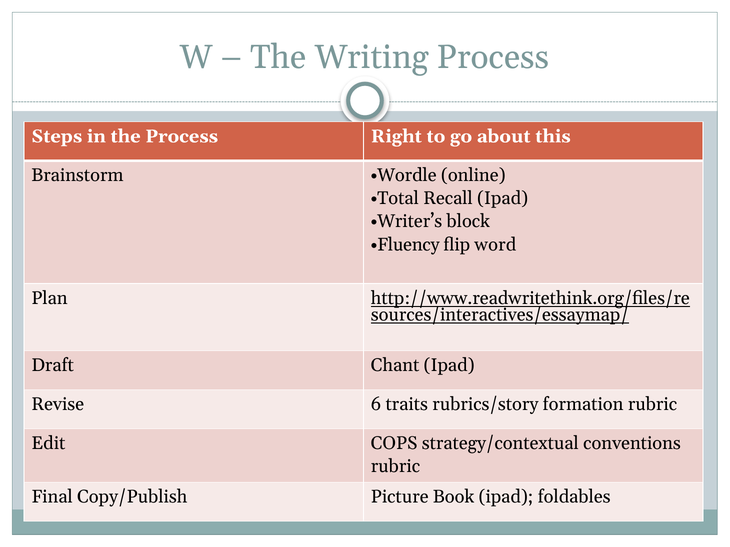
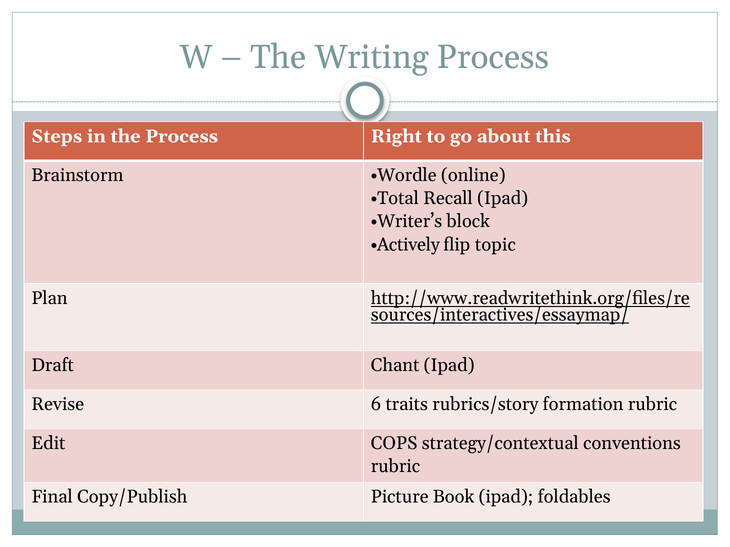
Fluency: Fluency -> Actively
word: word -> topic
